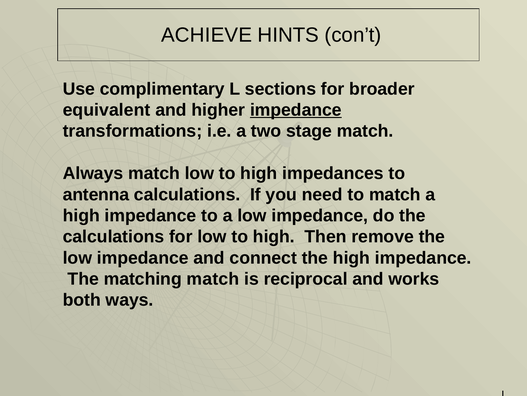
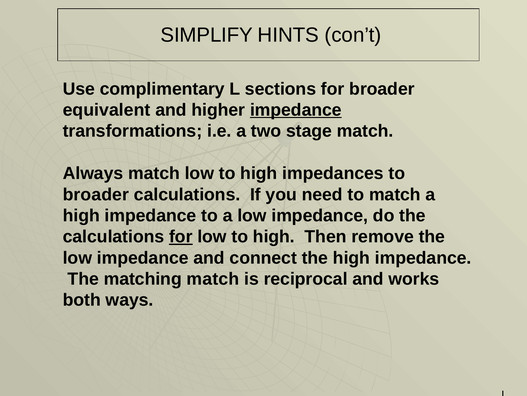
ACHIEVE: ACHIEVE -> SIMPLIFY
antenna at (96, 194): antenna -> broader
for at (181, 236) underline: none -> present
